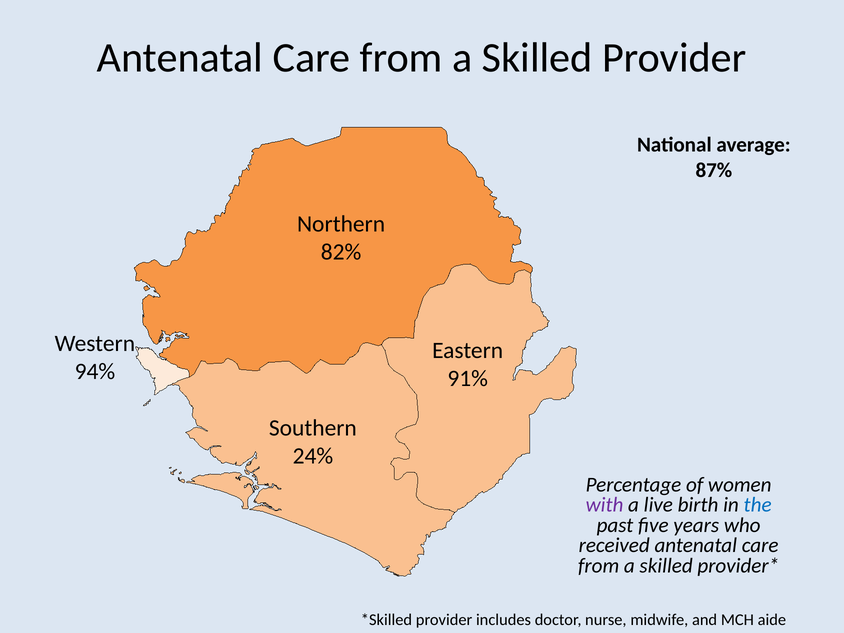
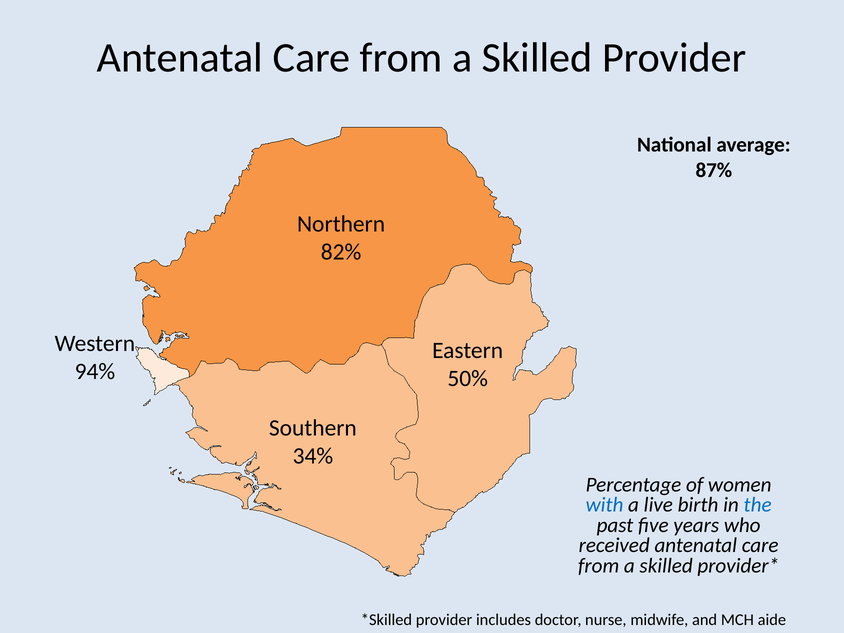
91%: 91% -> 50%
24%: 24% -> 34%
with colour: purple -> blue
